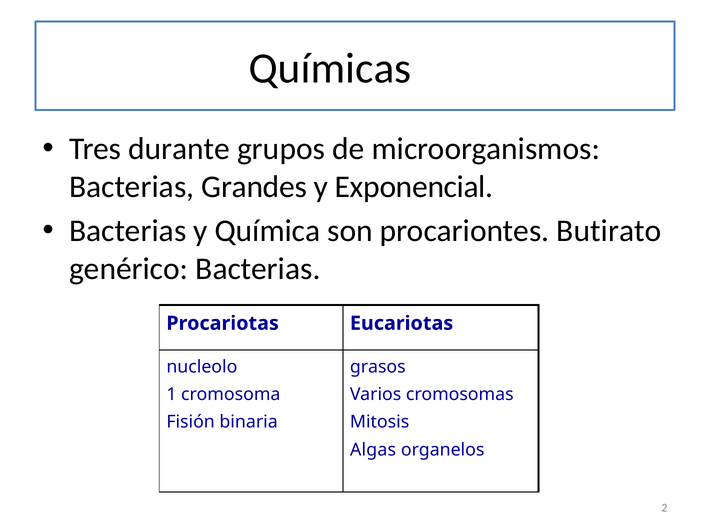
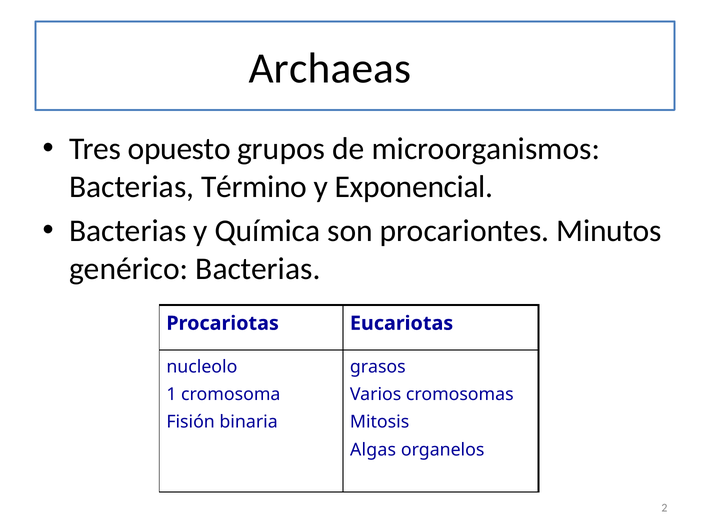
Químicas: Químicas -> Archaeas
durante: durante -> opuesto
Grandes: Grandes -> Término
Butirato: Butirato -> Minutos
